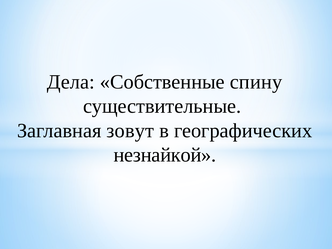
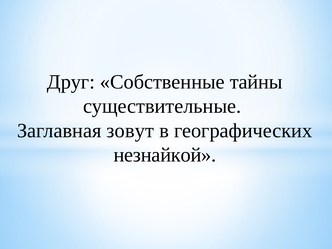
Дела: Дела -> Друг
спину: спину -> тайны
